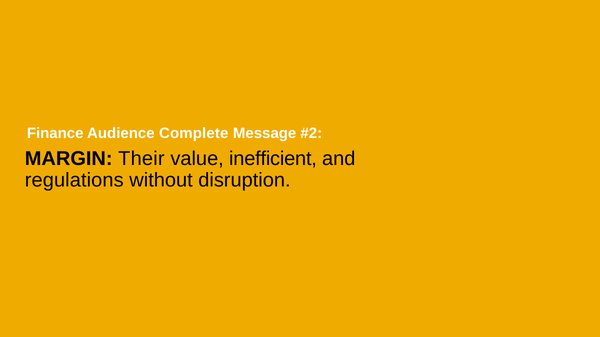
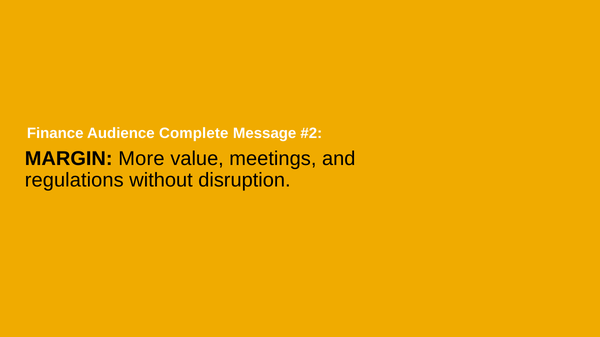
Their: Their -> More
inefficient: inefficient -> meetings
